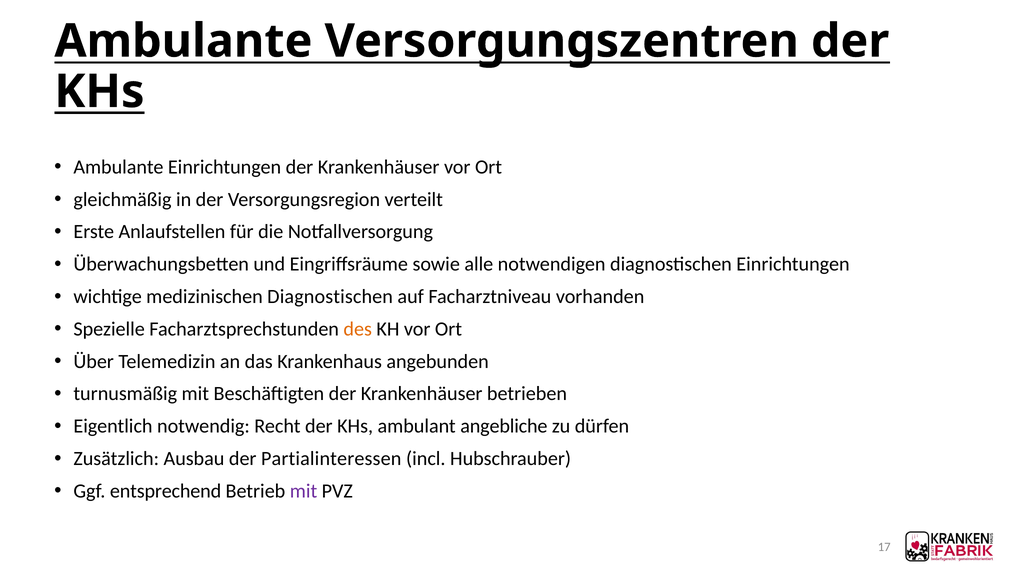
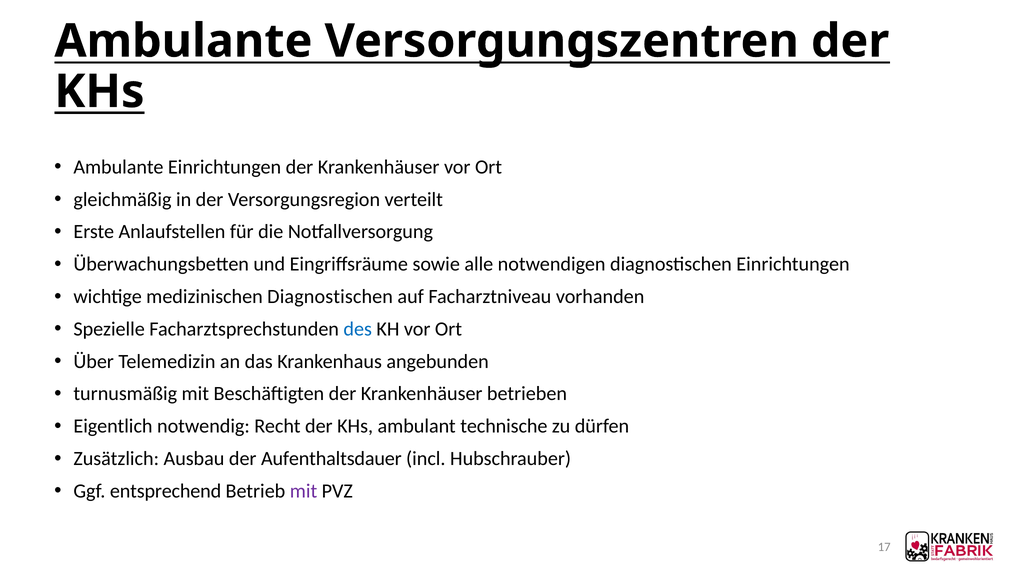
des colour: orange -> blue
angebliche: angebliche -> technische
Partialinteressen: Partialinteressen -> Aufenthaltsdauer
